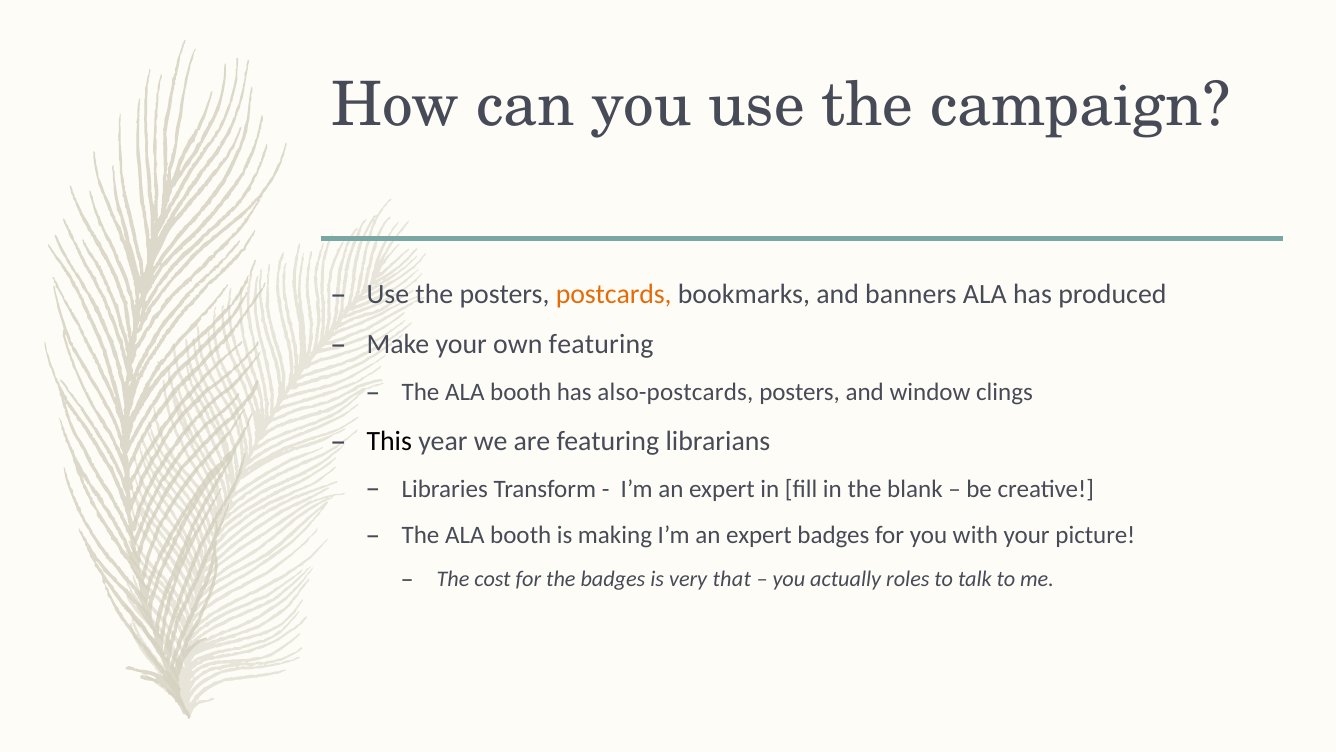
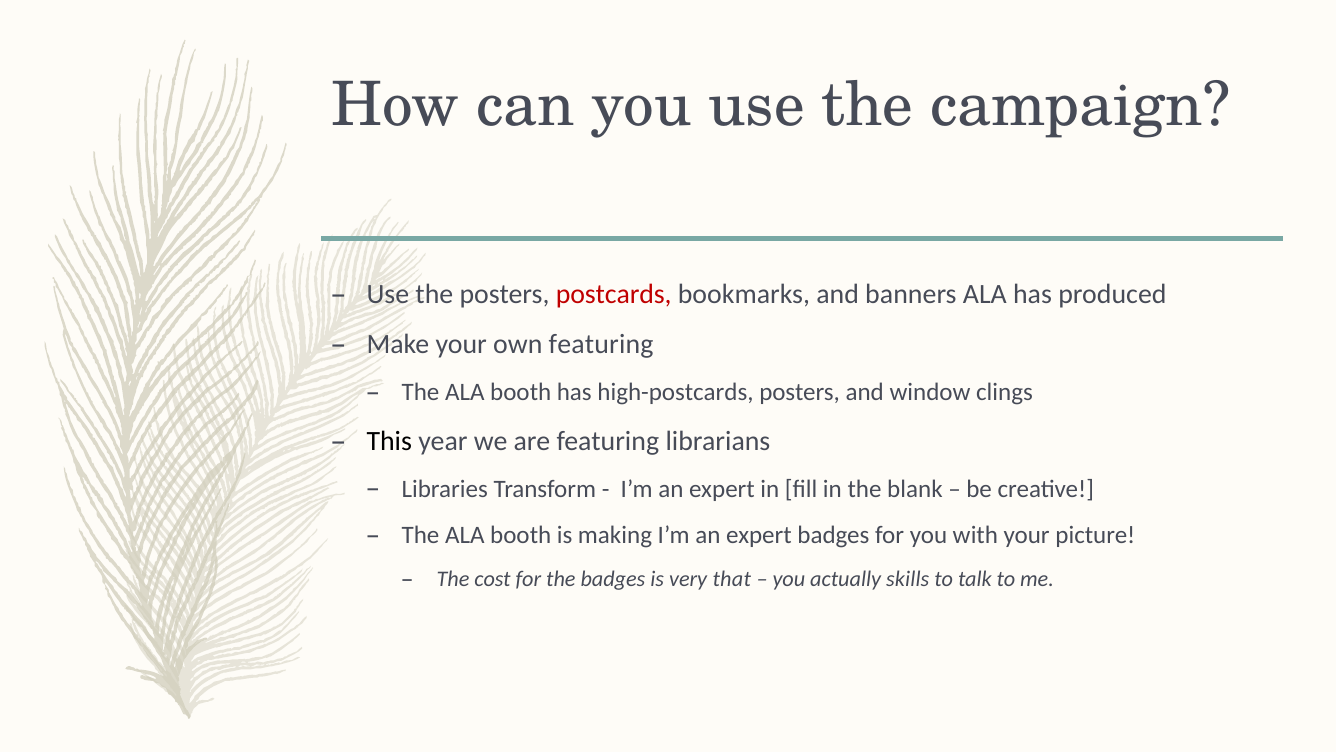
postcards colour: orange -> red
also-postcards: also-postcards -> high-postcards
roles: roles -> skills
